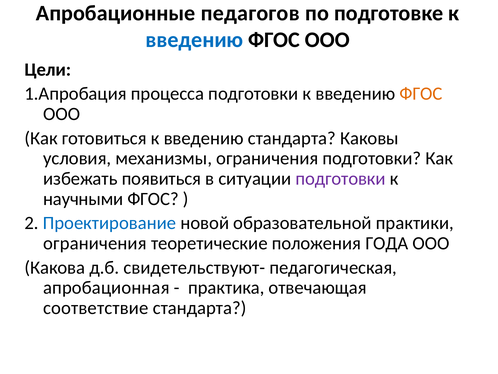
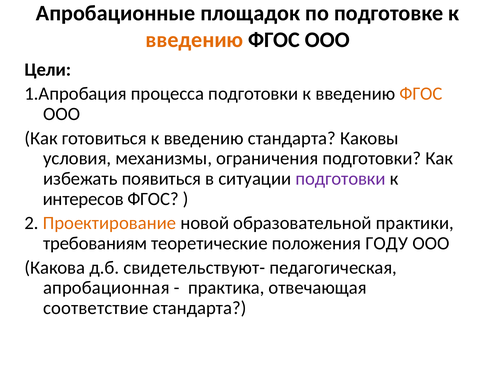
педагогов: педагогов -> площадок
введению at (194, 40) colour: blue -> orange
научными: научными -> интересов
Проектирование colour: blue -> orange
ограничения at (95, 243): ограничения -> требованиям
ГОДА: ГОДА -> ГОДУ
